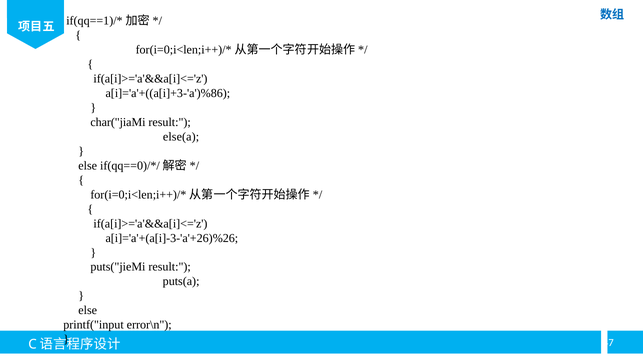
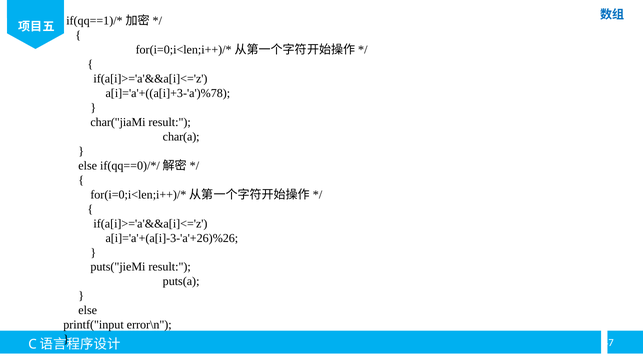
a[i]='a'+((a[i]+3-'a')%86: a[i]='a'+((a[i]+3-'a')%86 -> a[i]='a'+((a[i]+3-'a')%78
else(a: else(a -> char(a
